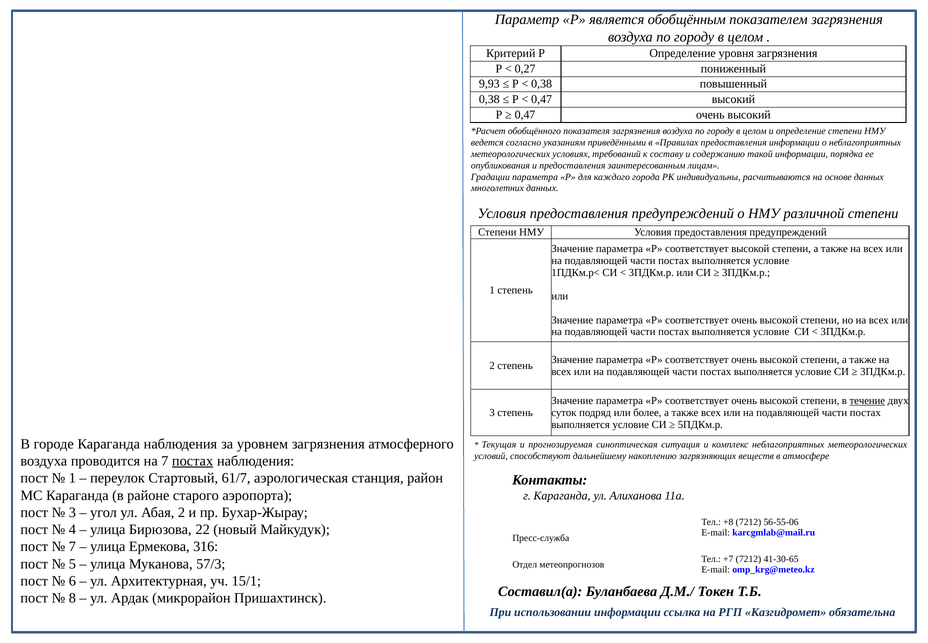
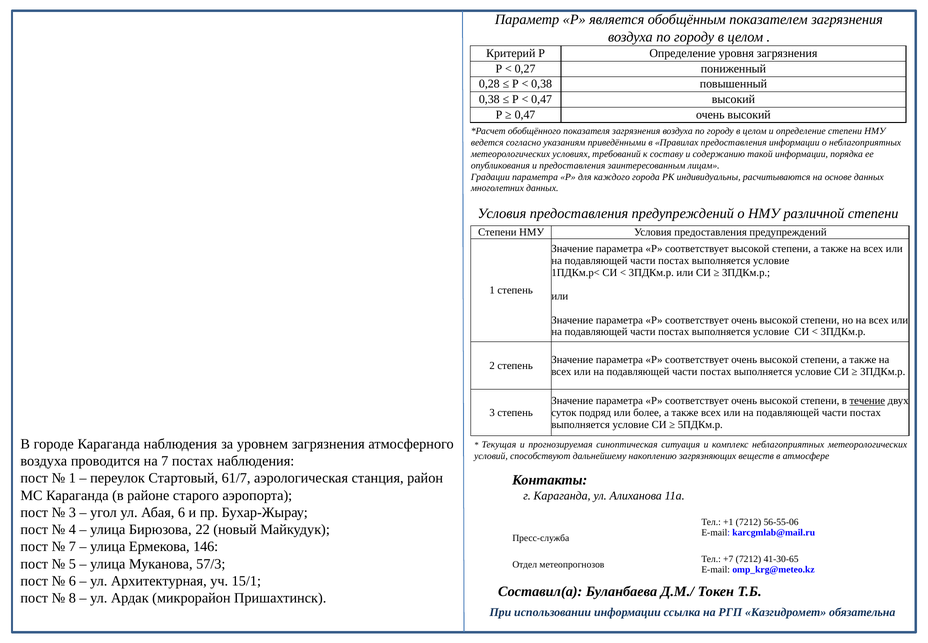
9,93: 9,93 -> 0,28
постах at (193, 461) underline: present -> none
Абая 2: 2 -> 6
+8: +8 -> +1
316: 316 -> 146
